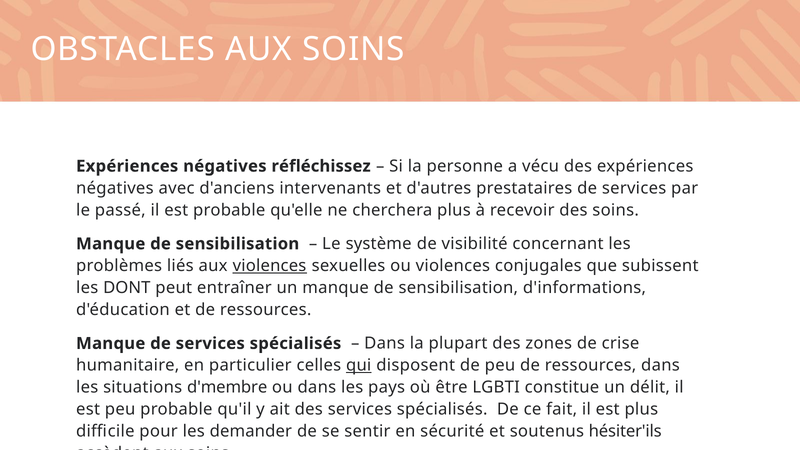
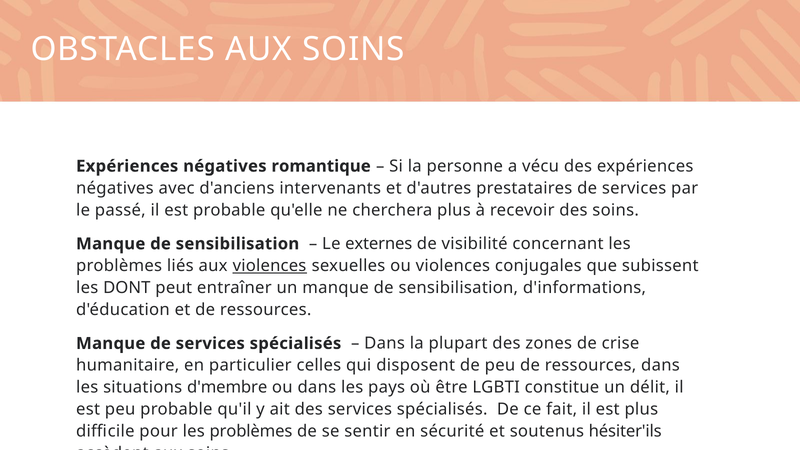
réfléchissez: réfléchissez -> romantique
système: système -> externes
qui underline: present -> none
pour les demander: demander -> problèmes
